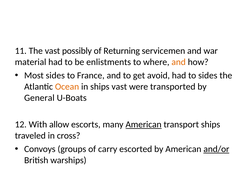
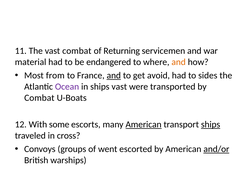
vast possibly: possibly -> combat
enlistments: enlistments -> endangered
Most sides: sides -> from
and at (114, 75) underline: none -> present
Ocean colour: orange -> purple
General at (39, 98): General -> Combat
allow: allow -> some
ships at (211, 125) underline: none -> present
carry: carry -> went
